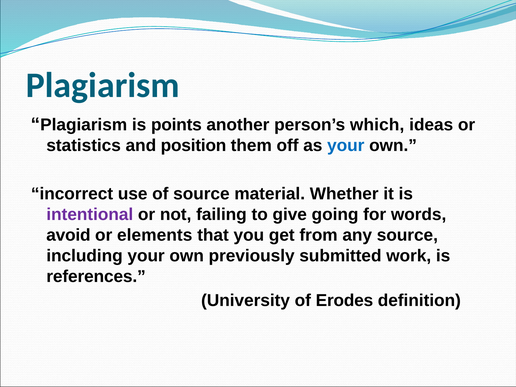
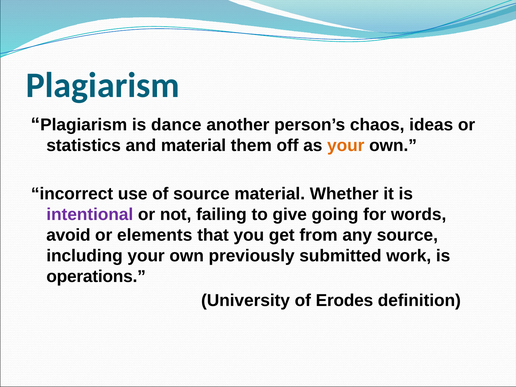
points: points -> dance
which: which -> chaos
and position: position -> material
your at (346, 146) colour: blue -> orange
references: references -> operations
